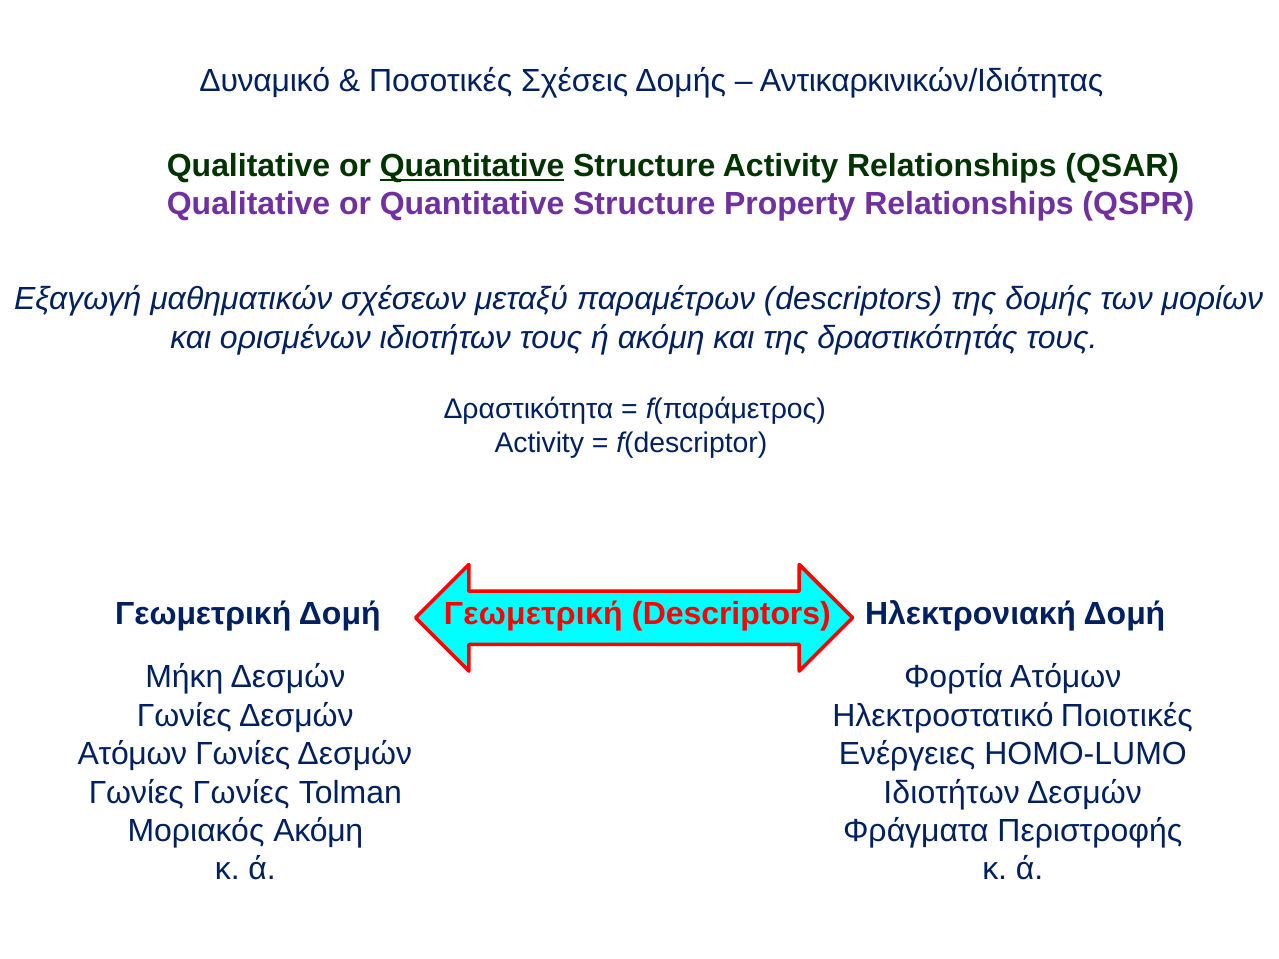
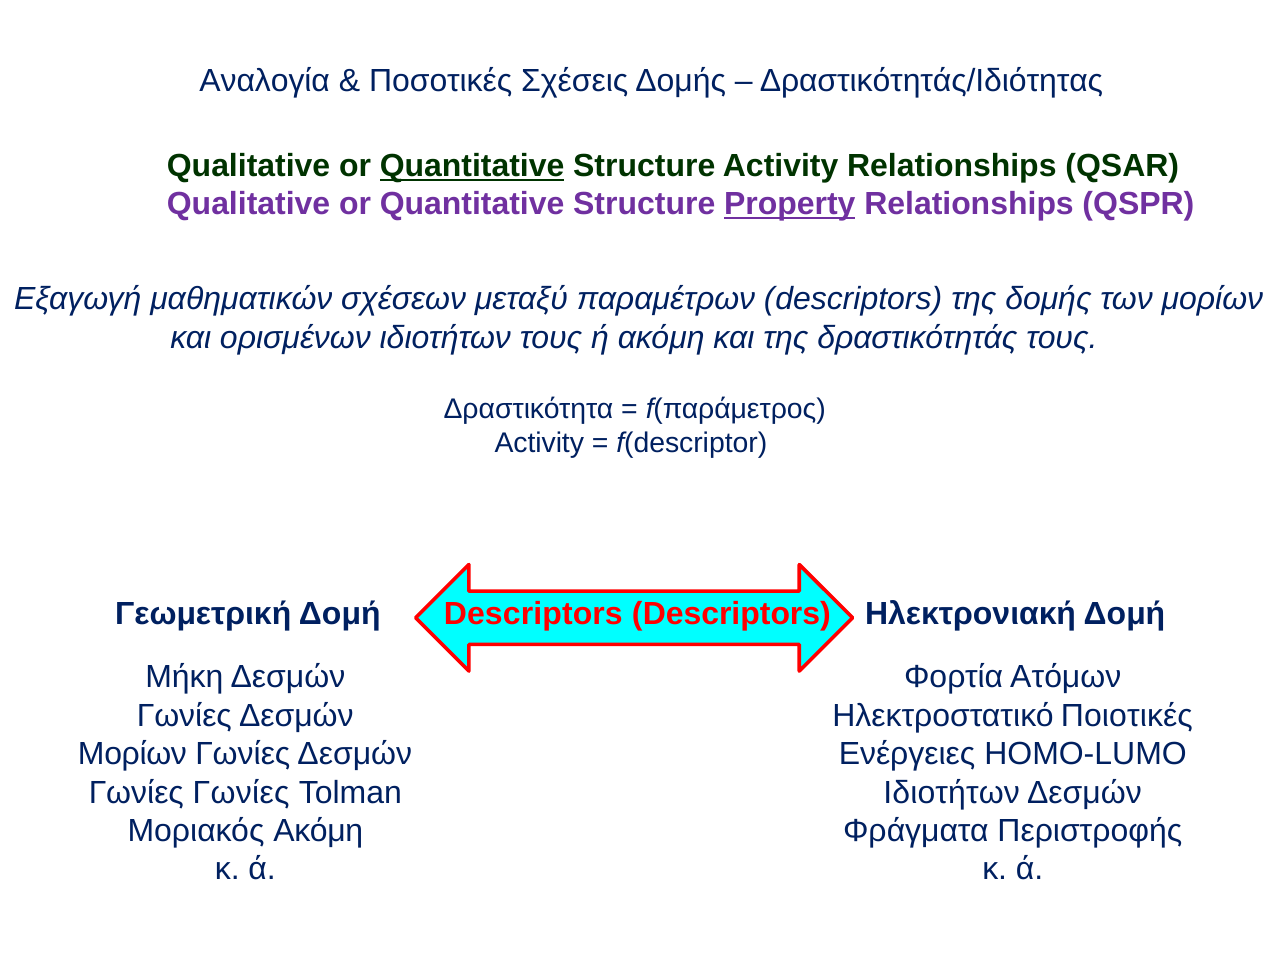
Δυναμικό: Δυναμικό -> Αναλογία
Αντικαρκινικών/Ιδιότητας: Αντικαρκινικών/Ιδιότητας -> Δραστικότητάς/Ιδιότητας
Property underline: none -> present
Γεωμετρική at (533, 614): Γεωμετρική -> Descriptors
Ατόμων at (132, 754): Ατόμων -> Μορίων
